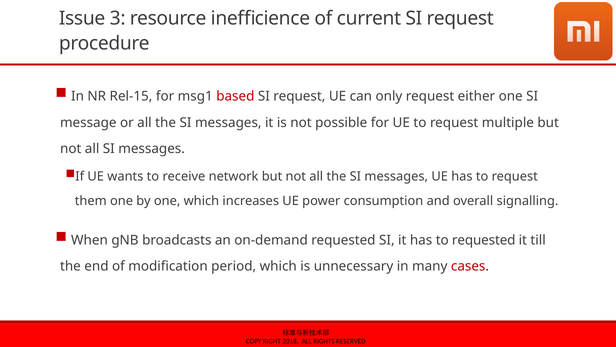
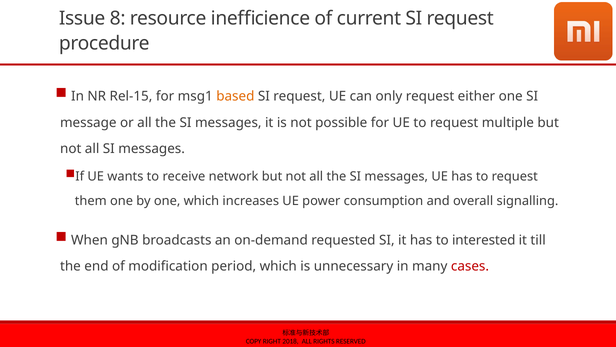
3: 3 -> 8
based colour: red -> orange
to requested: requested -> interested
